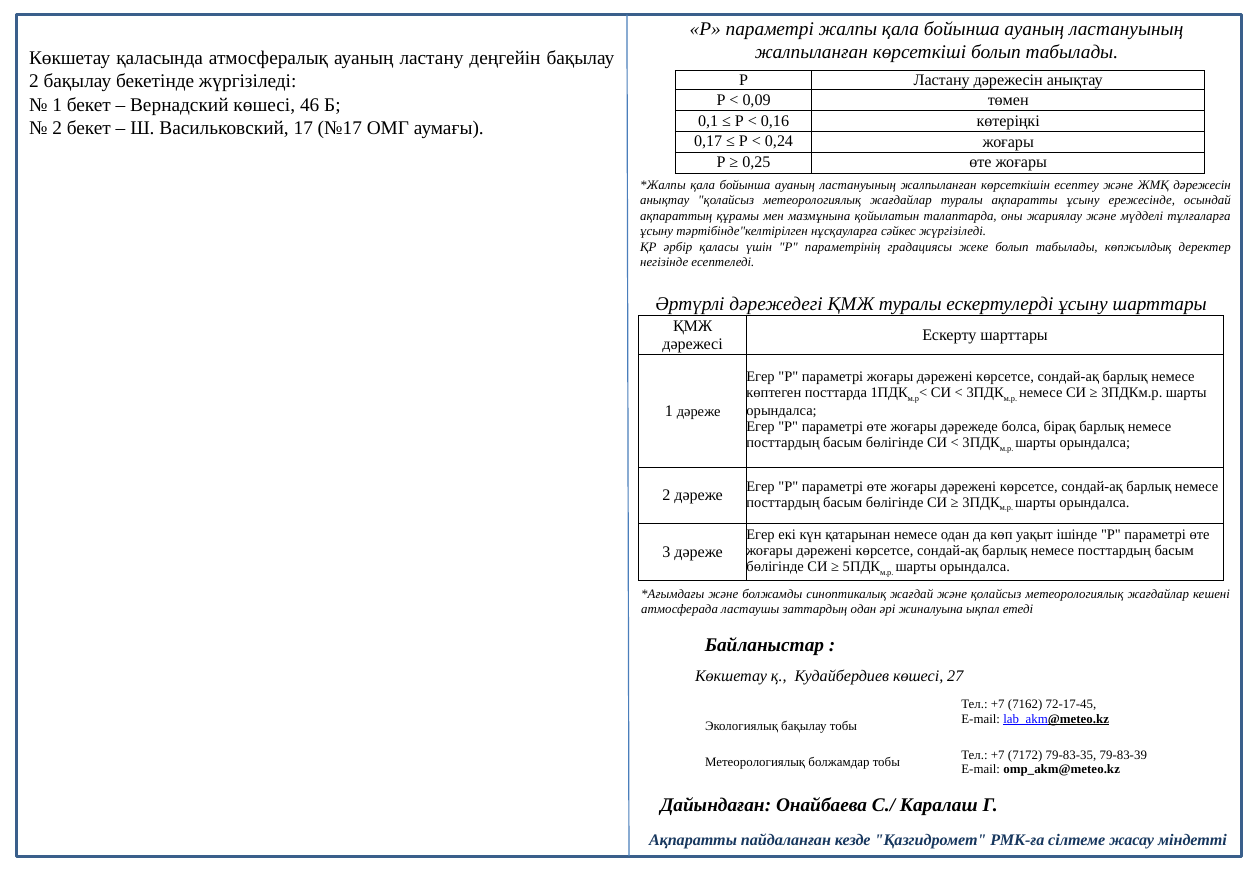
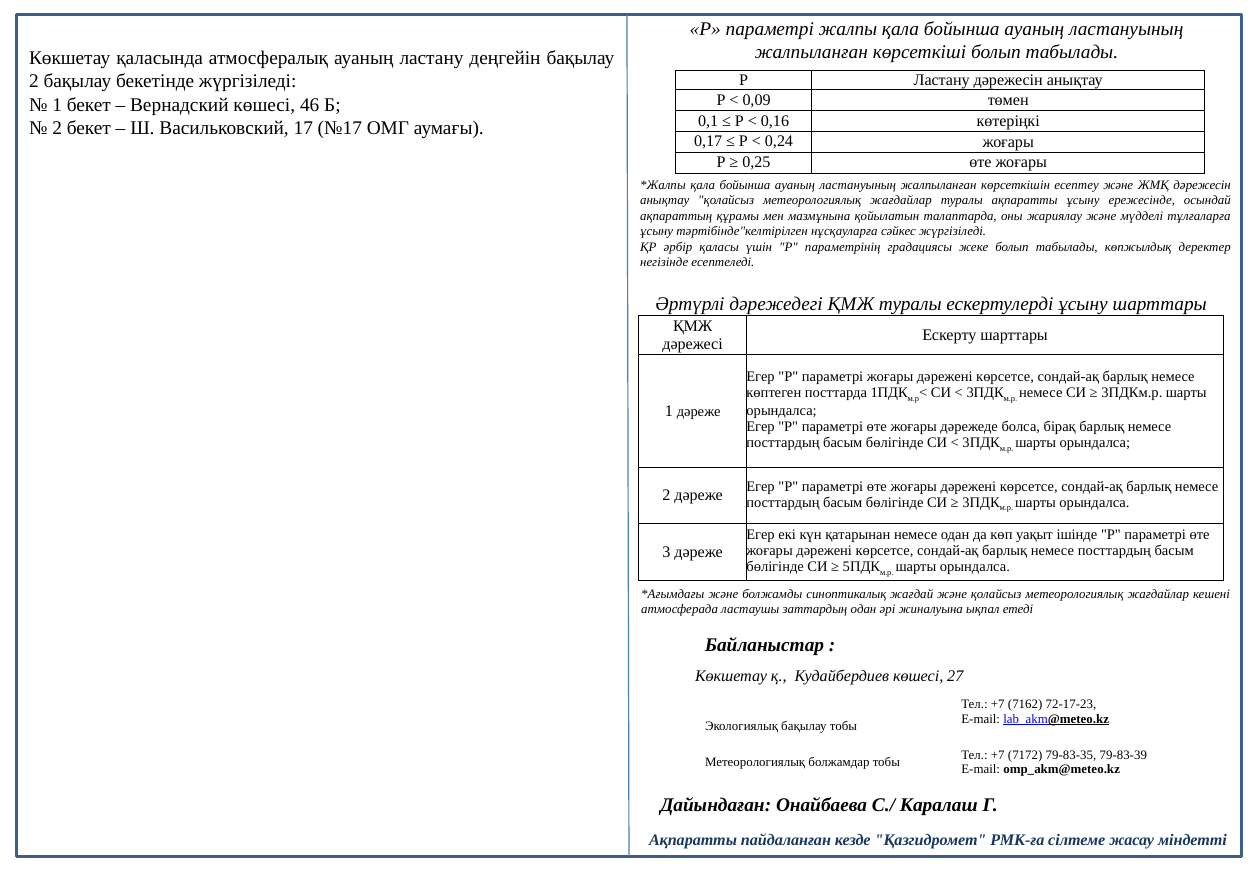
72-17-45: 72-17-45 -> 72-17-23
